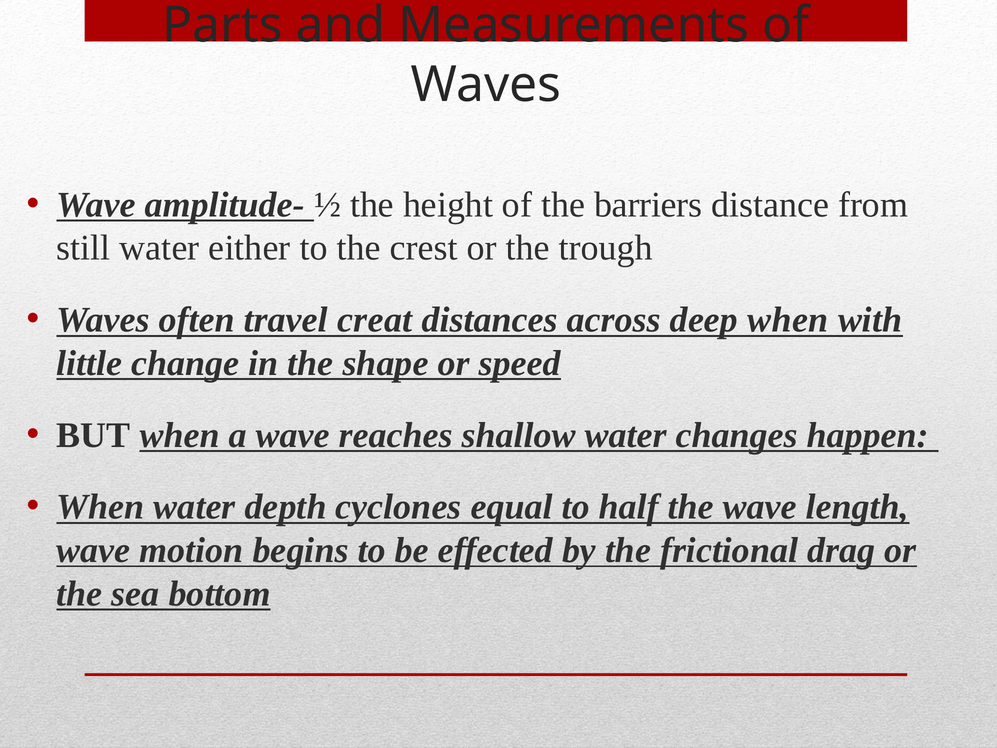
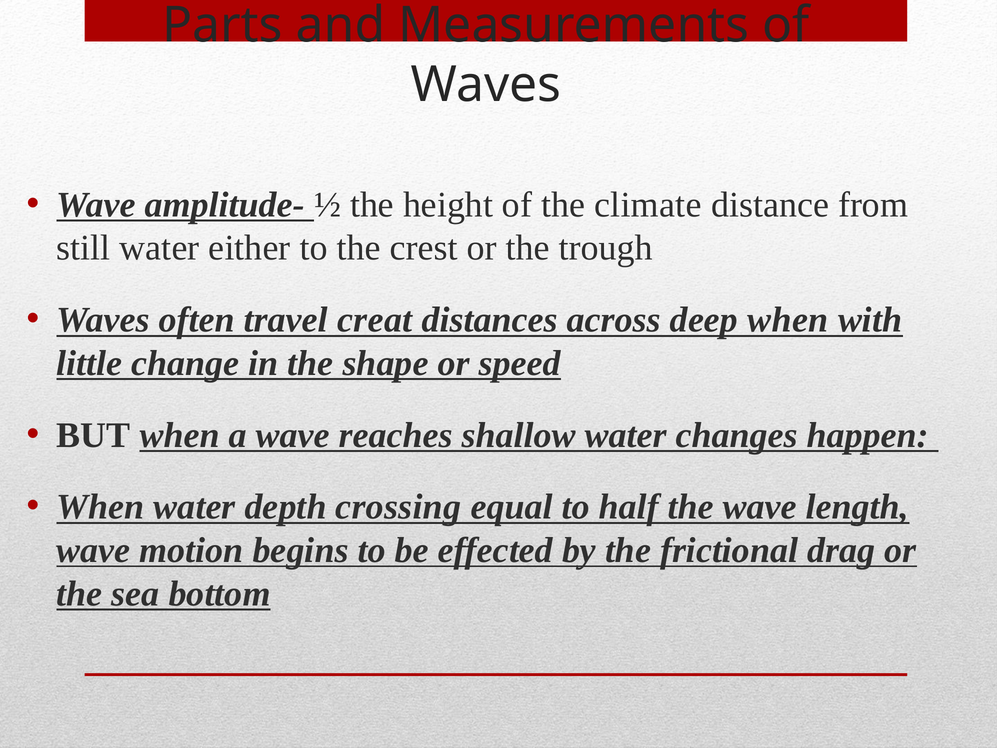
barriers: barriers -> climate
cyclones: cyclones -> crossing
